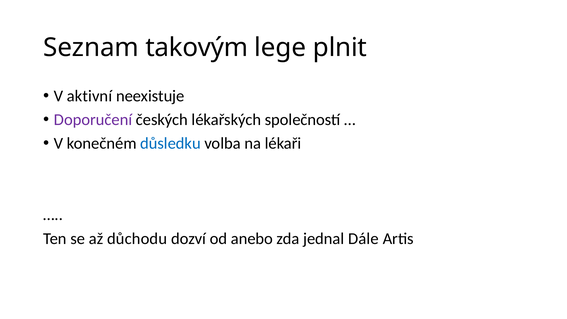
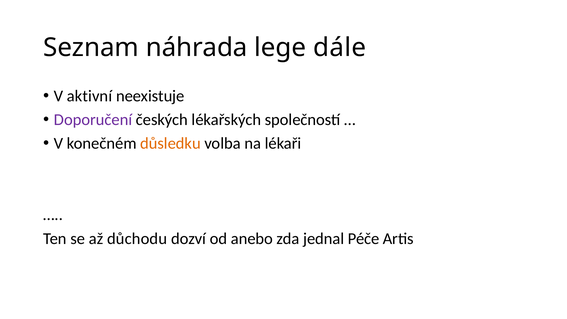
takovým: takovým -> náhrada
plnit: plnit -> dále
důsledku colour: blue -> orange
Dále: Dále -> Péče
